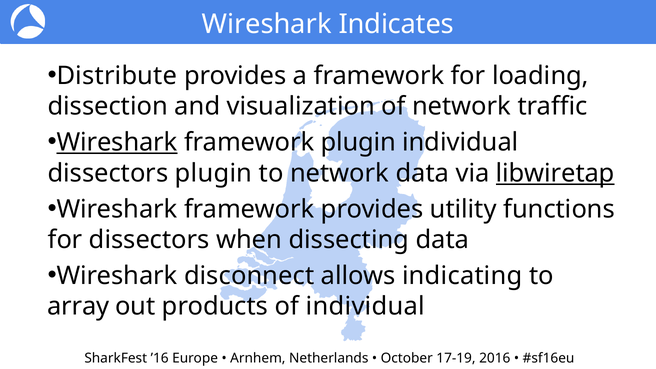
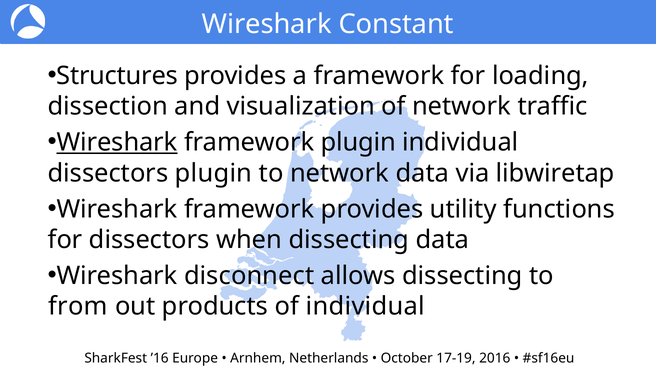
Indicates: Indicates -> Constant
Distribute: Distribute -> Structures
libwiretap underline: present -> none
allows indicating: indicating -> dissecting
array: array -> from
